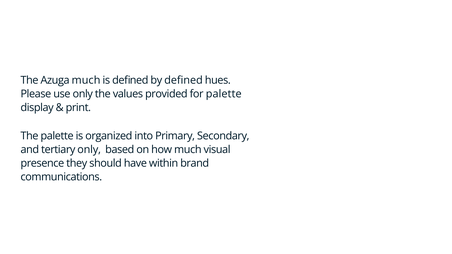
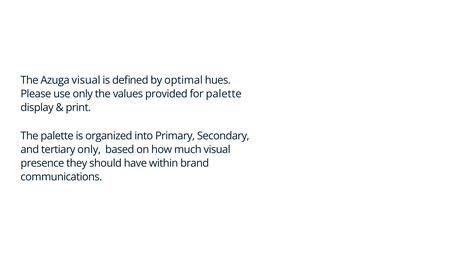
Azuga much: much -> visual
by defined: defined -> optimal
